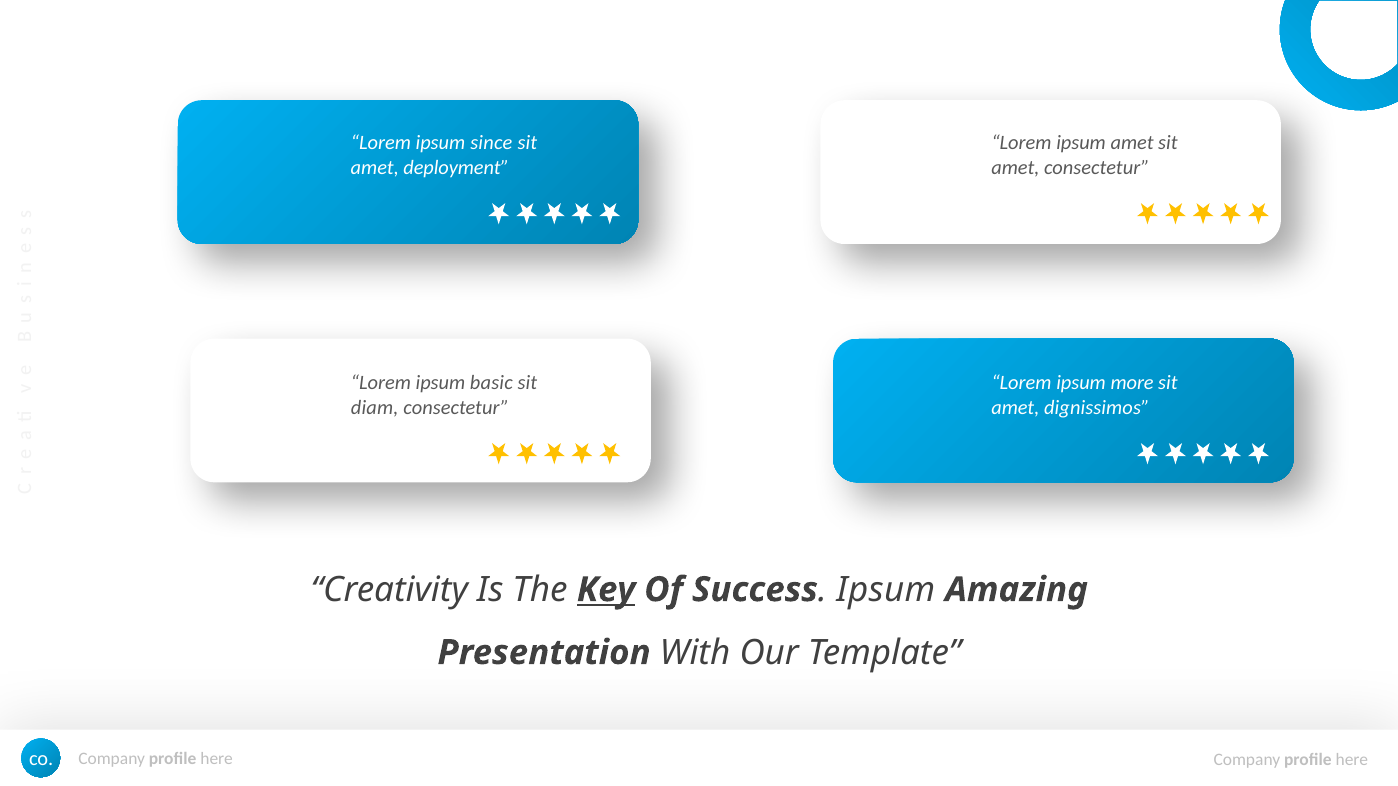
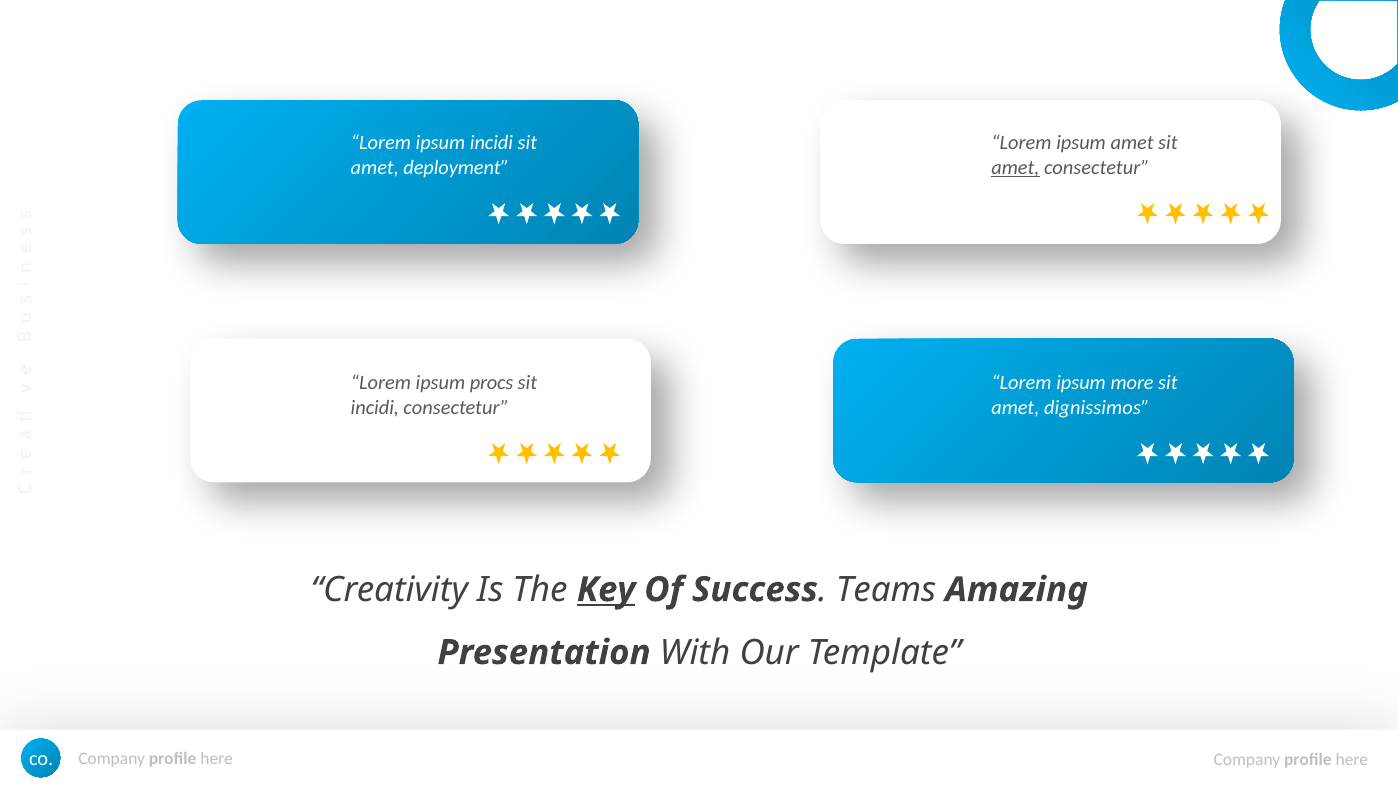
ipsum since: since -> incidi
amet at (1015, 168) underline: none -> present
basic: basic -> procs
diam at (375, 408): diam -> incidi
Ipsum at (886, 590): Ipsum -> Teams
